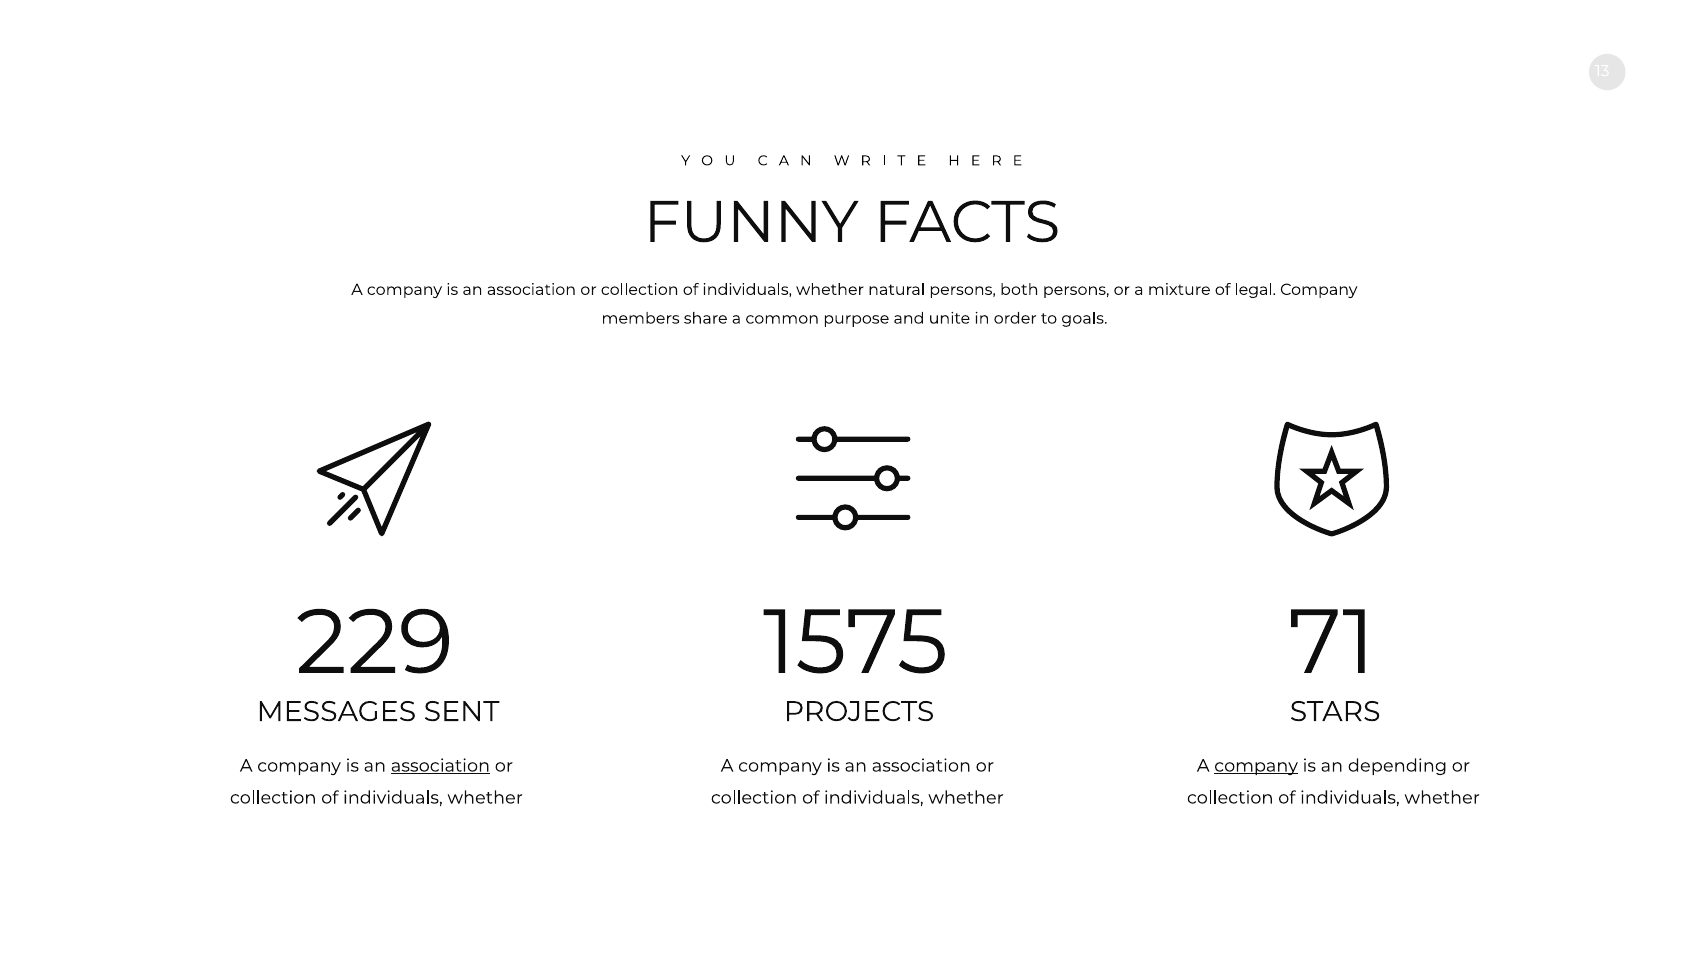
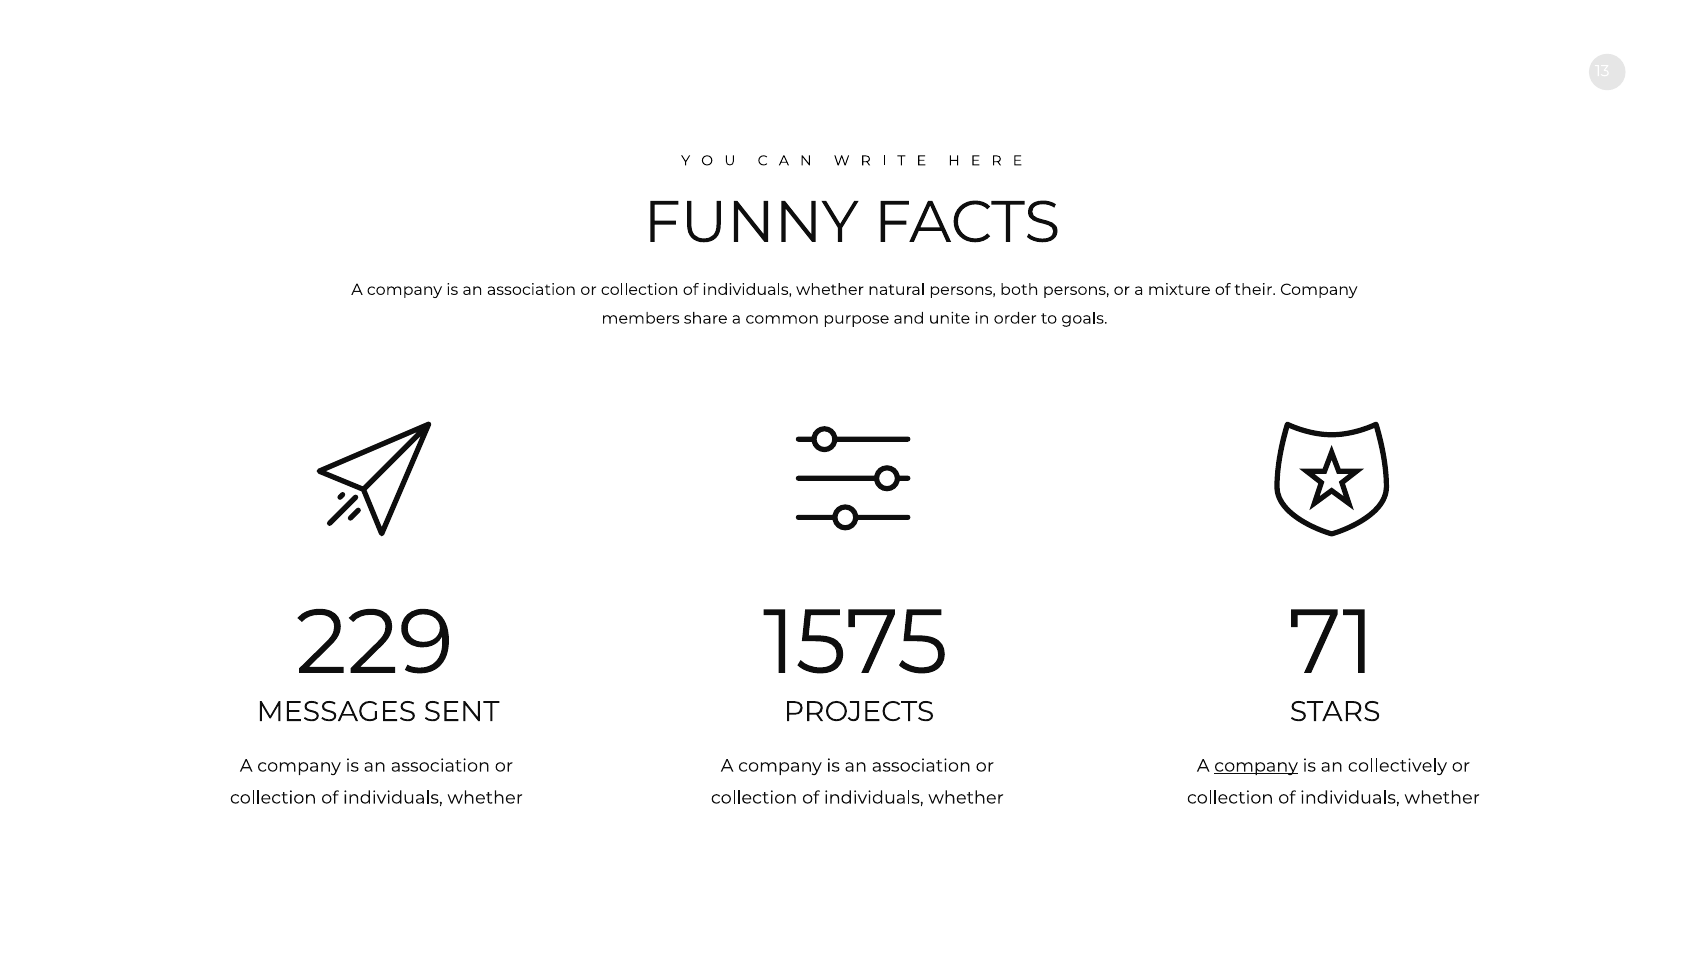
legal: legal -> their
association at (440, 766) underline: present -> none
depending: depending -> collectively
